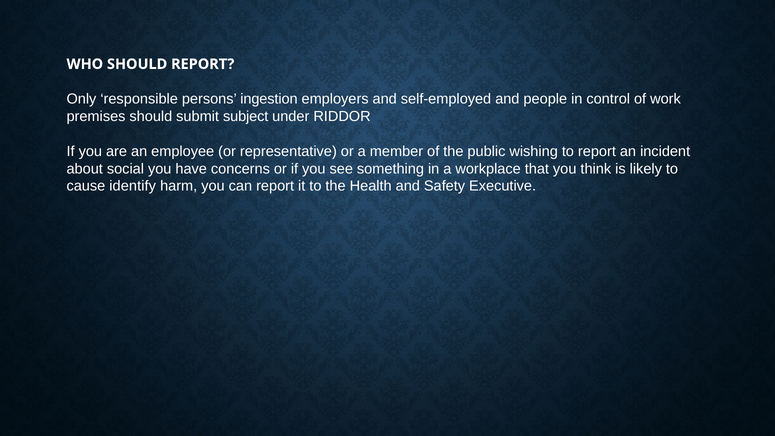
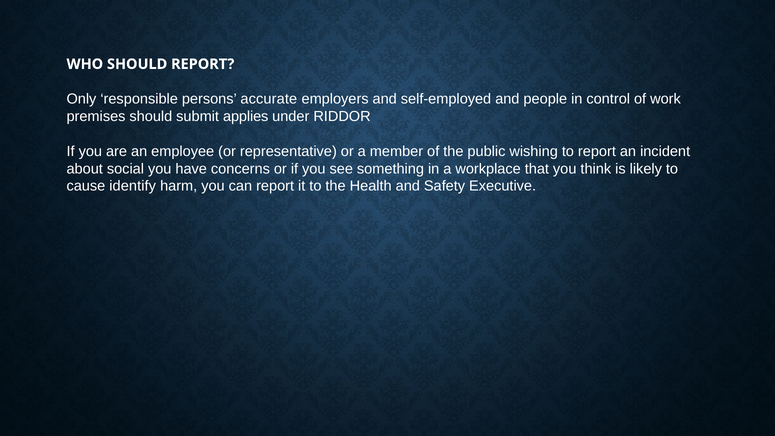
ingestion: ingestion -> accurate
subject: subject -> applies
